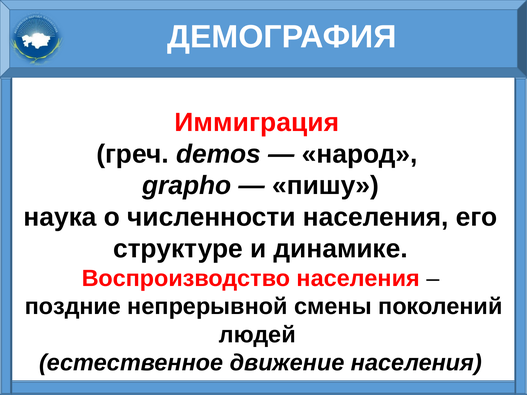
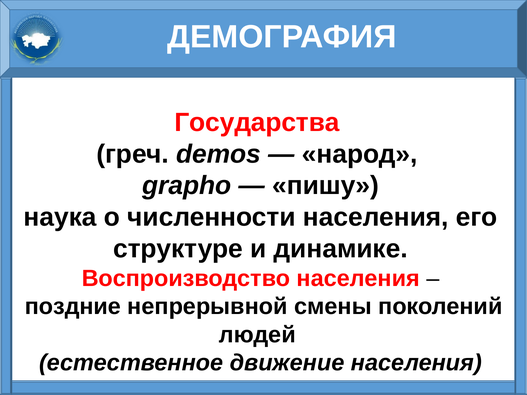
Иммиграция: Иммиграция -> Государства
